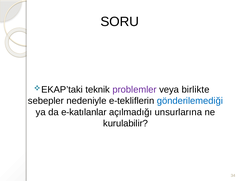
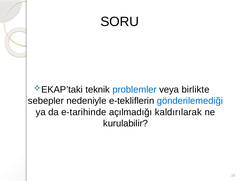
problemler colour: purple -> blue
e-katılanlar: e-katılanlar -> e-tarihinde
unsurlarına: unsurlarına -> kaldırılarak
